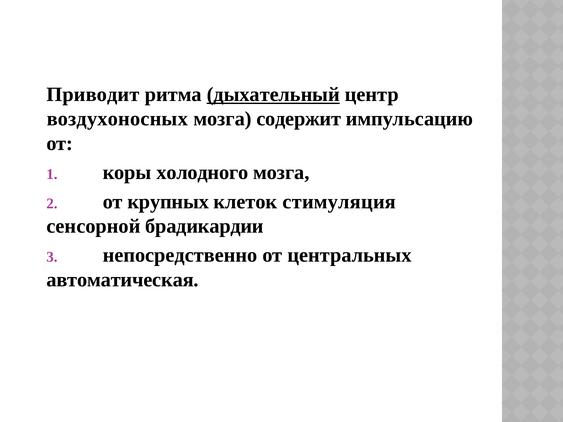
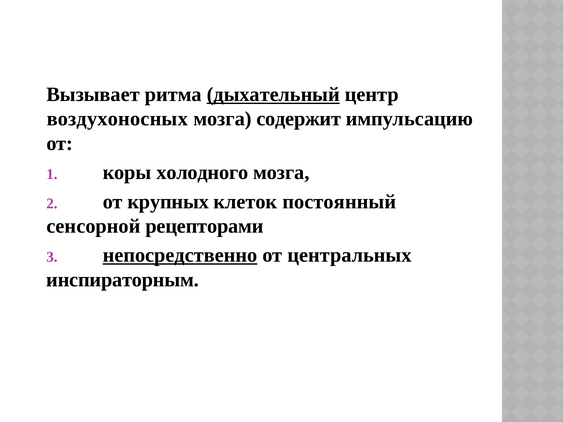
Приводит: Приводит -> Вызывает
стимуляция: стимуляция -> постоянный
брадикардии: брадикардии -> рецепторами
непосредственно underline: none -> present
автоматическая: автоматическая -> инспираторным
